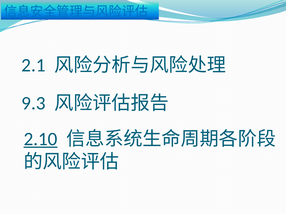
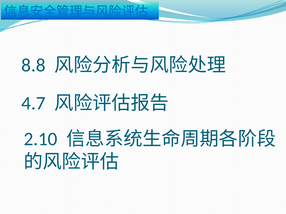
2.1: 2.1 -> 8.8
9.3: 9.3 -> 4.7
2.10 underline: present -> none
